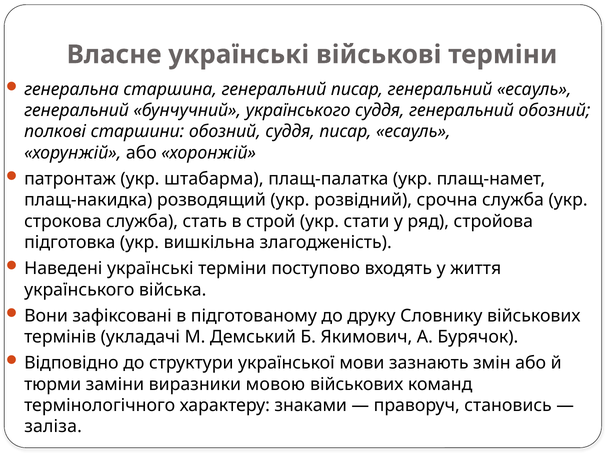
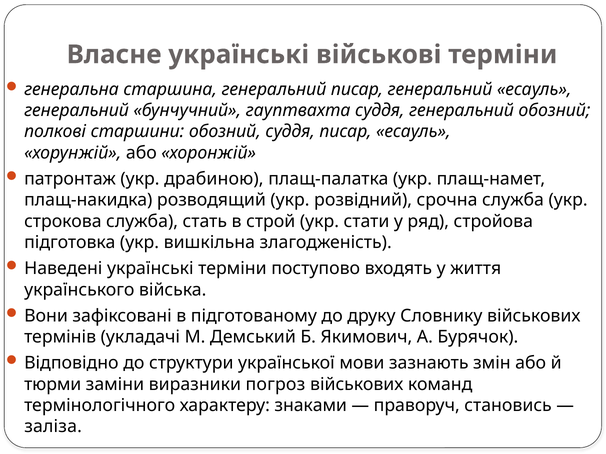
бунчучний українського: українського -> гауптвахта
штабарма: штабарма -> драбиною
мовою: мовою -> погроз
